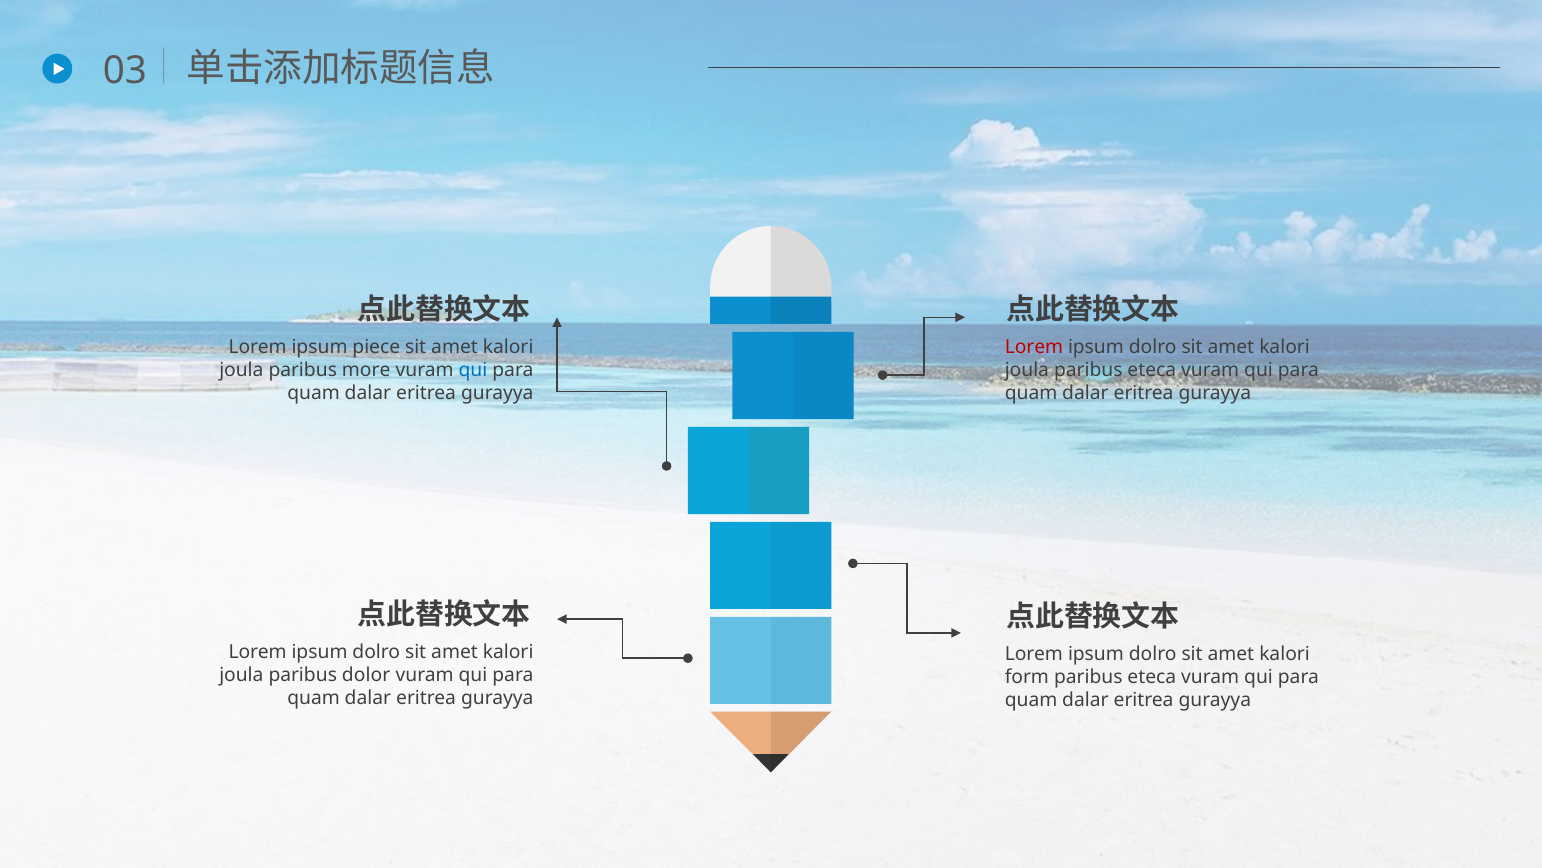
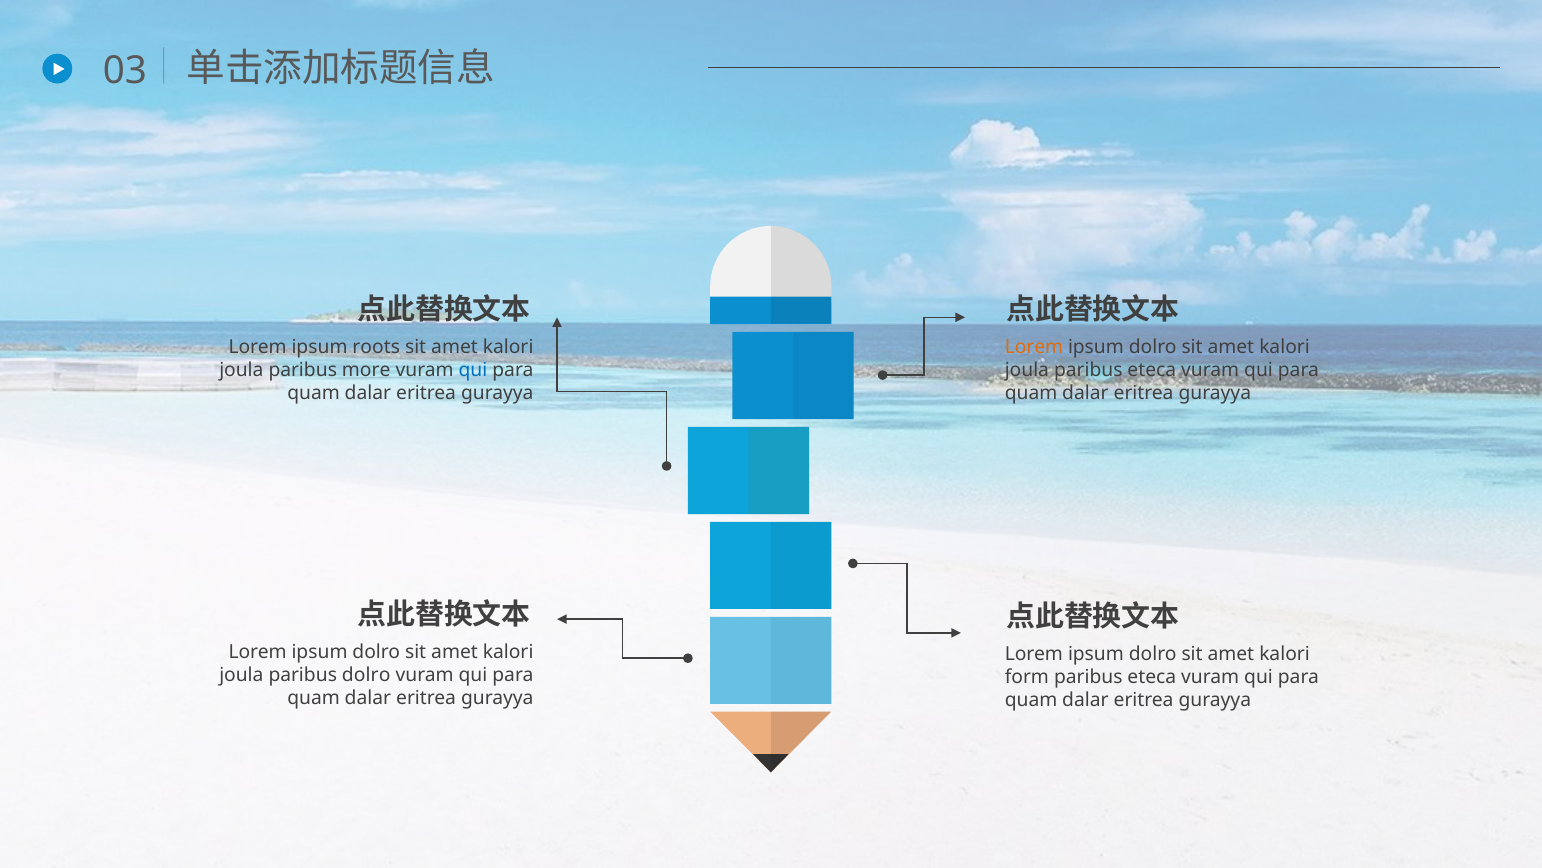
piece: piece -> roots
Lorem at (1034, 347) colour: red -> orange
paribus dolor: dolor -> dolro
